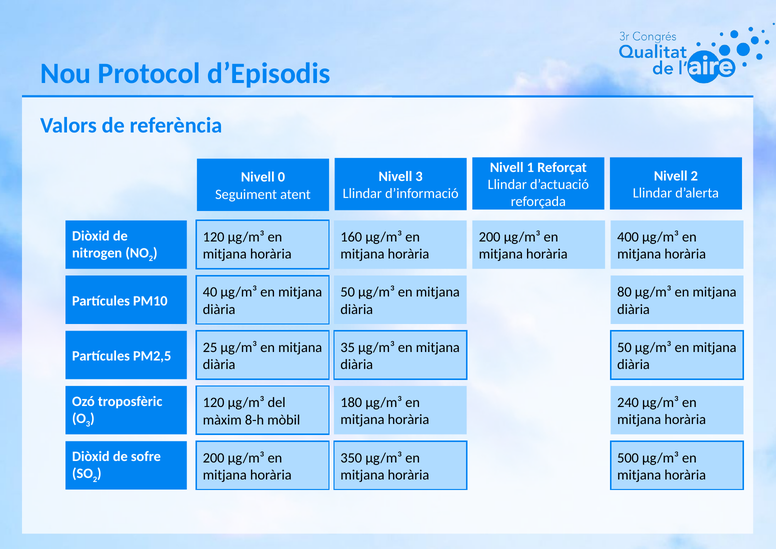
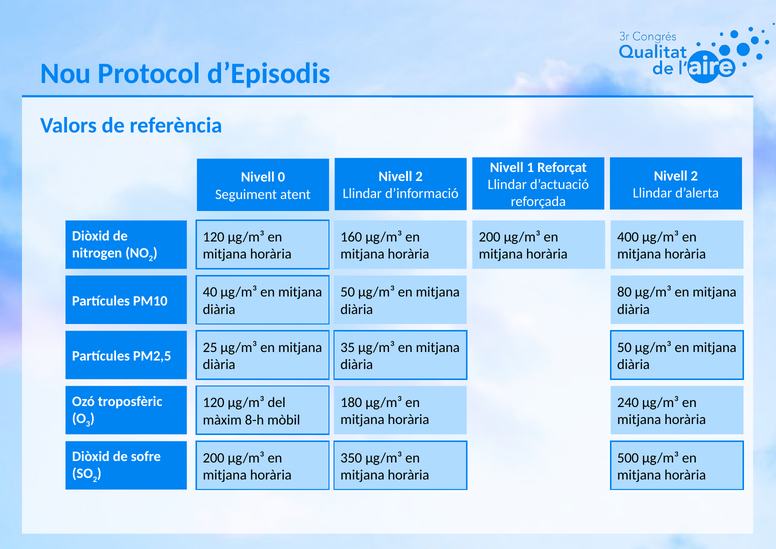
3 at (419, 176): 3 -> 2
